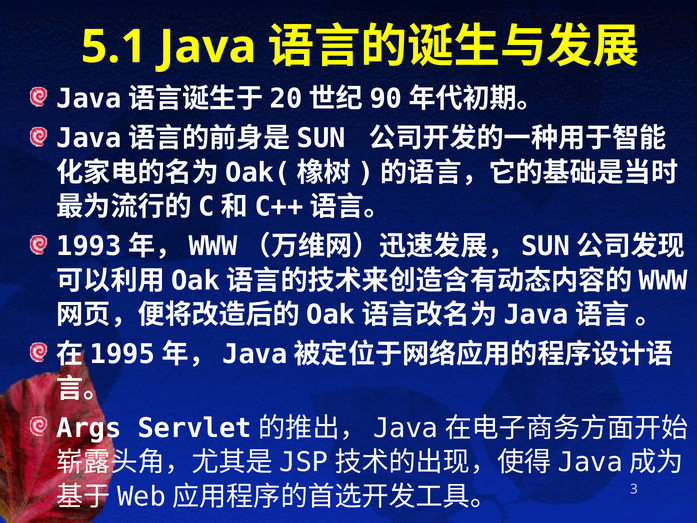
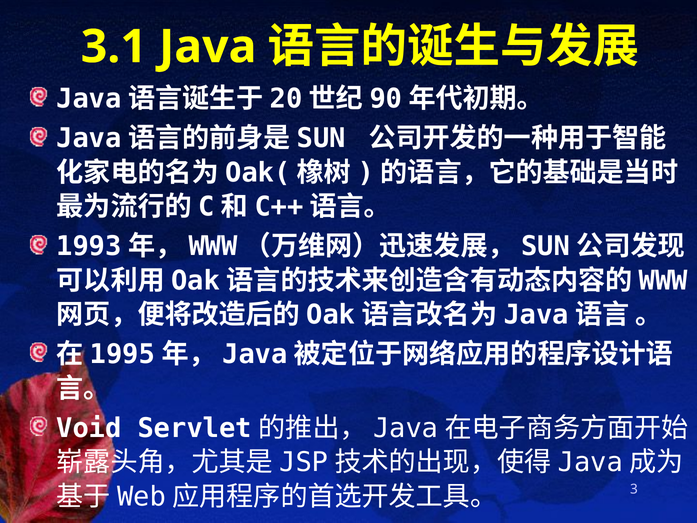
5.1: 5.1 -> 3.1
Args: Args -> Void
